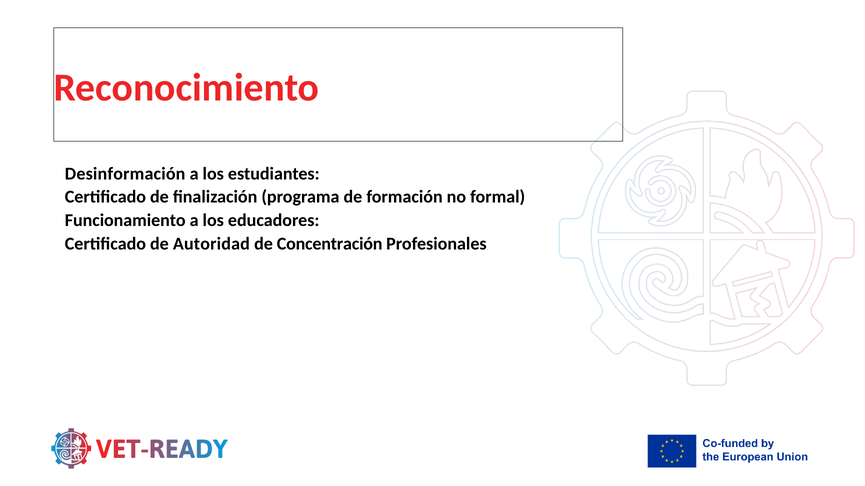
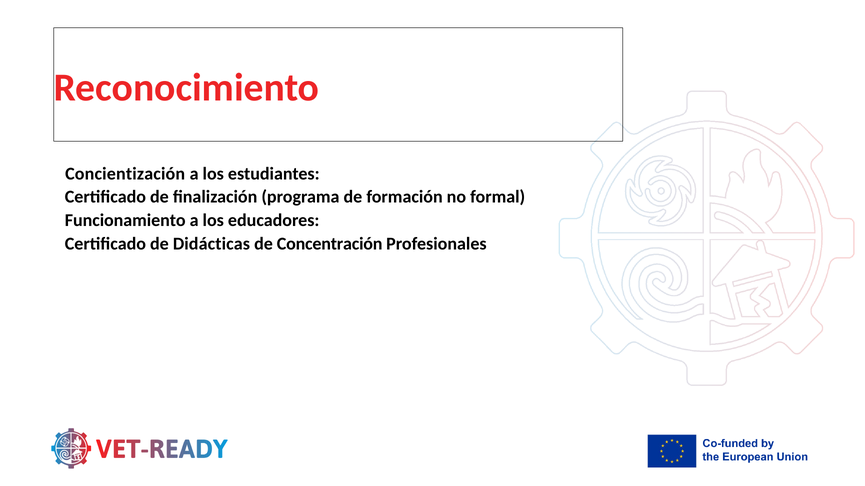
Desinformación: Desinformación -> Concientización
Autoridad: Autoridad -> Didácticas
